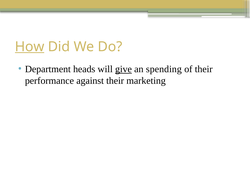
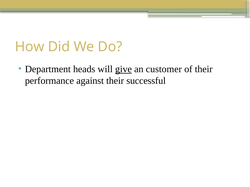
How underline: present -> none
spending: spending -> customer
marketing: marketing -> successful
